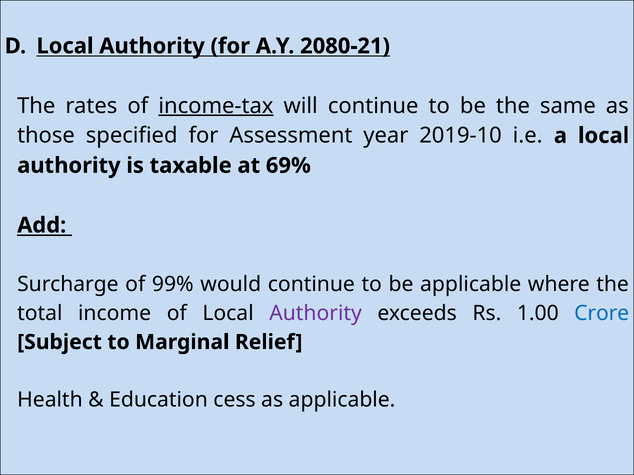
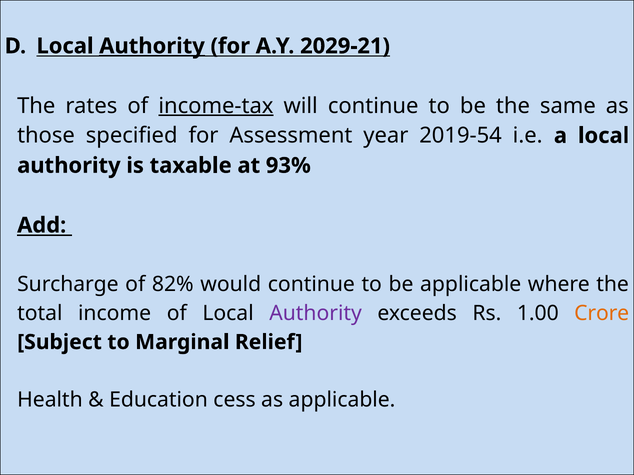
Authority at (152, 46) underline: none -> present
2080-21: 2080-21 -> 2029-21
2019-10: 2019-10 -> 2019-54
69%: 69% -> 93%
99%: 99% -> 82%
Crore colour: blue -> orange
